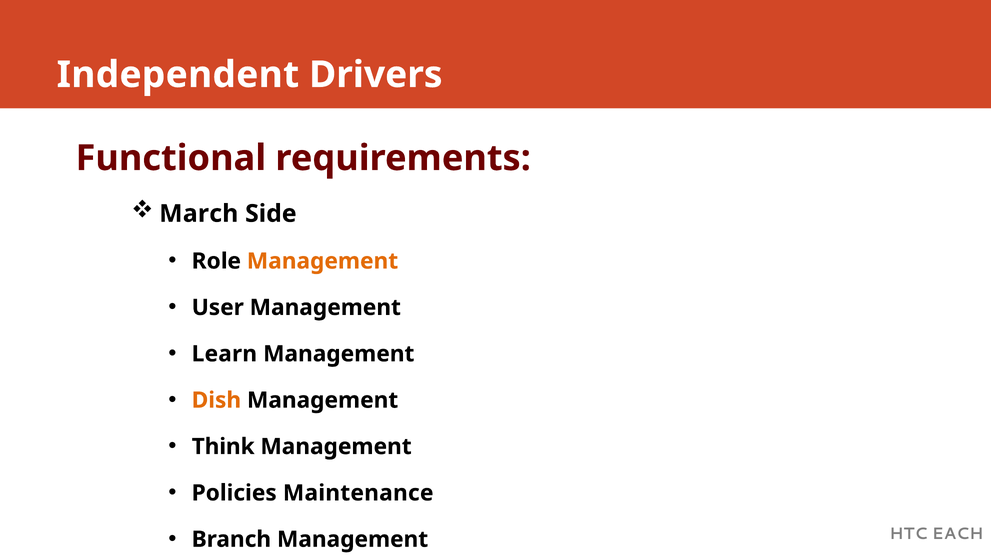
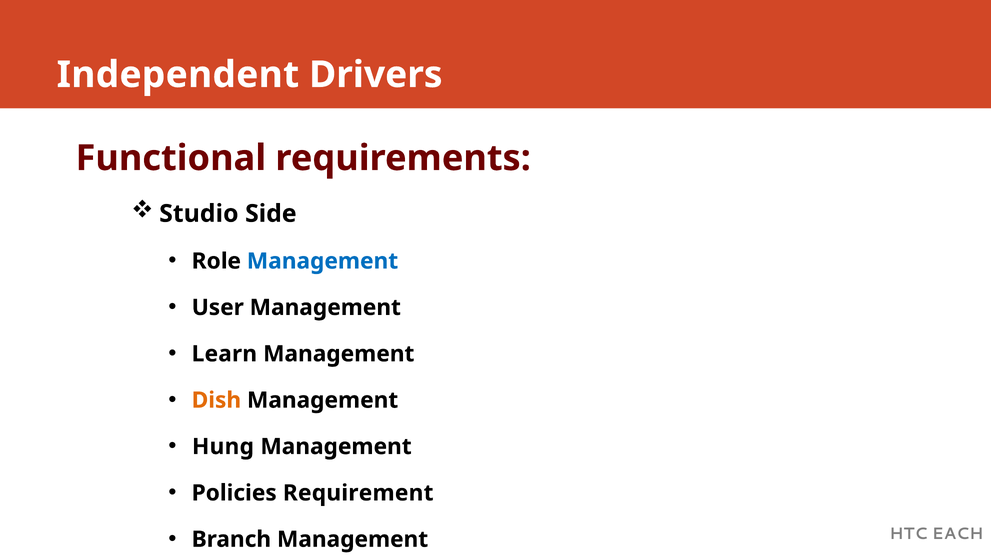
March: March -> Studio
Management at (322, 261) colour: orange -> blue
Think: Think -> Hung
Maintenance: Maintenance -> Requirement
